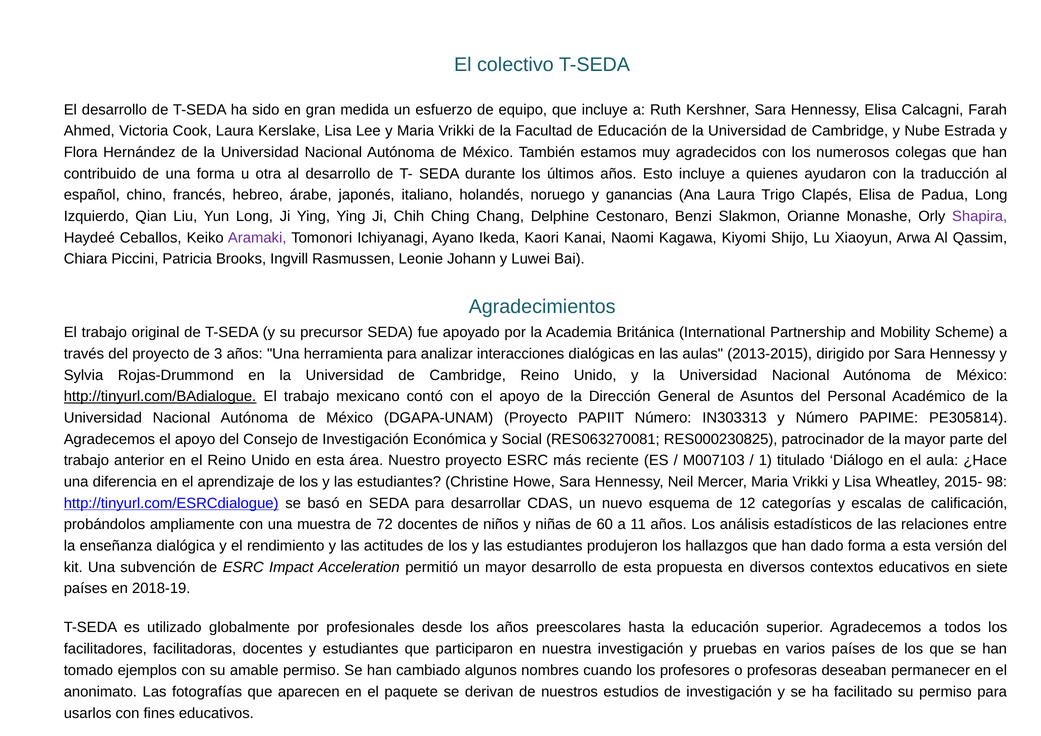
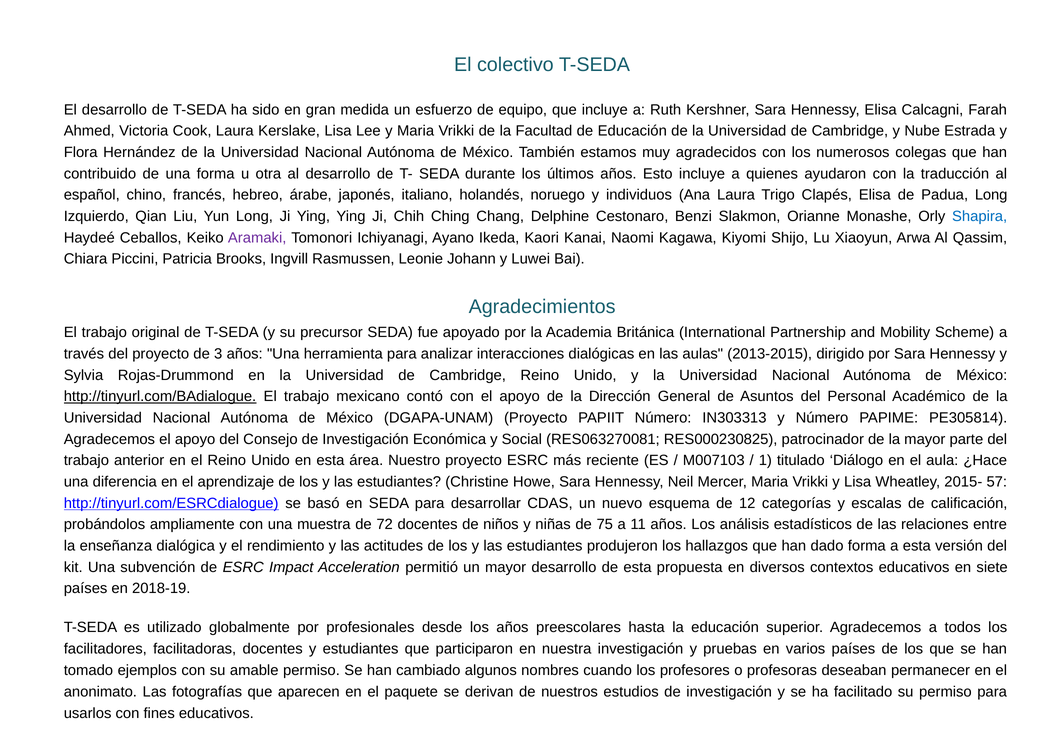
ganancias: ganancias -> individuos
Shapira colour: purple -> blue
98: 98 -> 57
60: 60 -> 75
